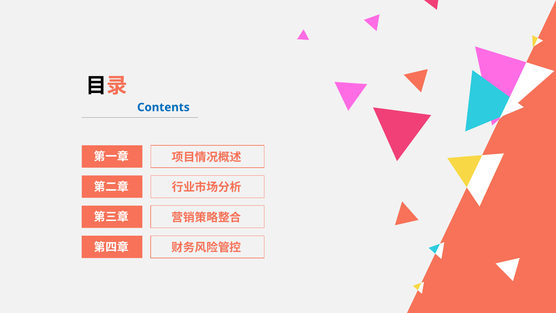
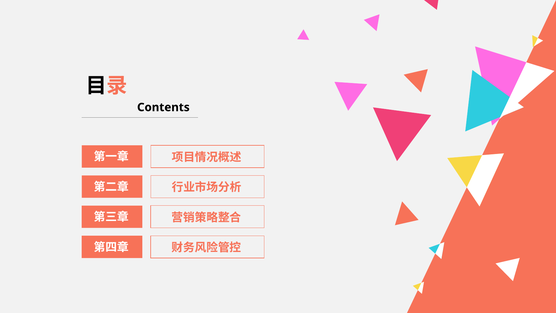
Contents colour: blue -> black
